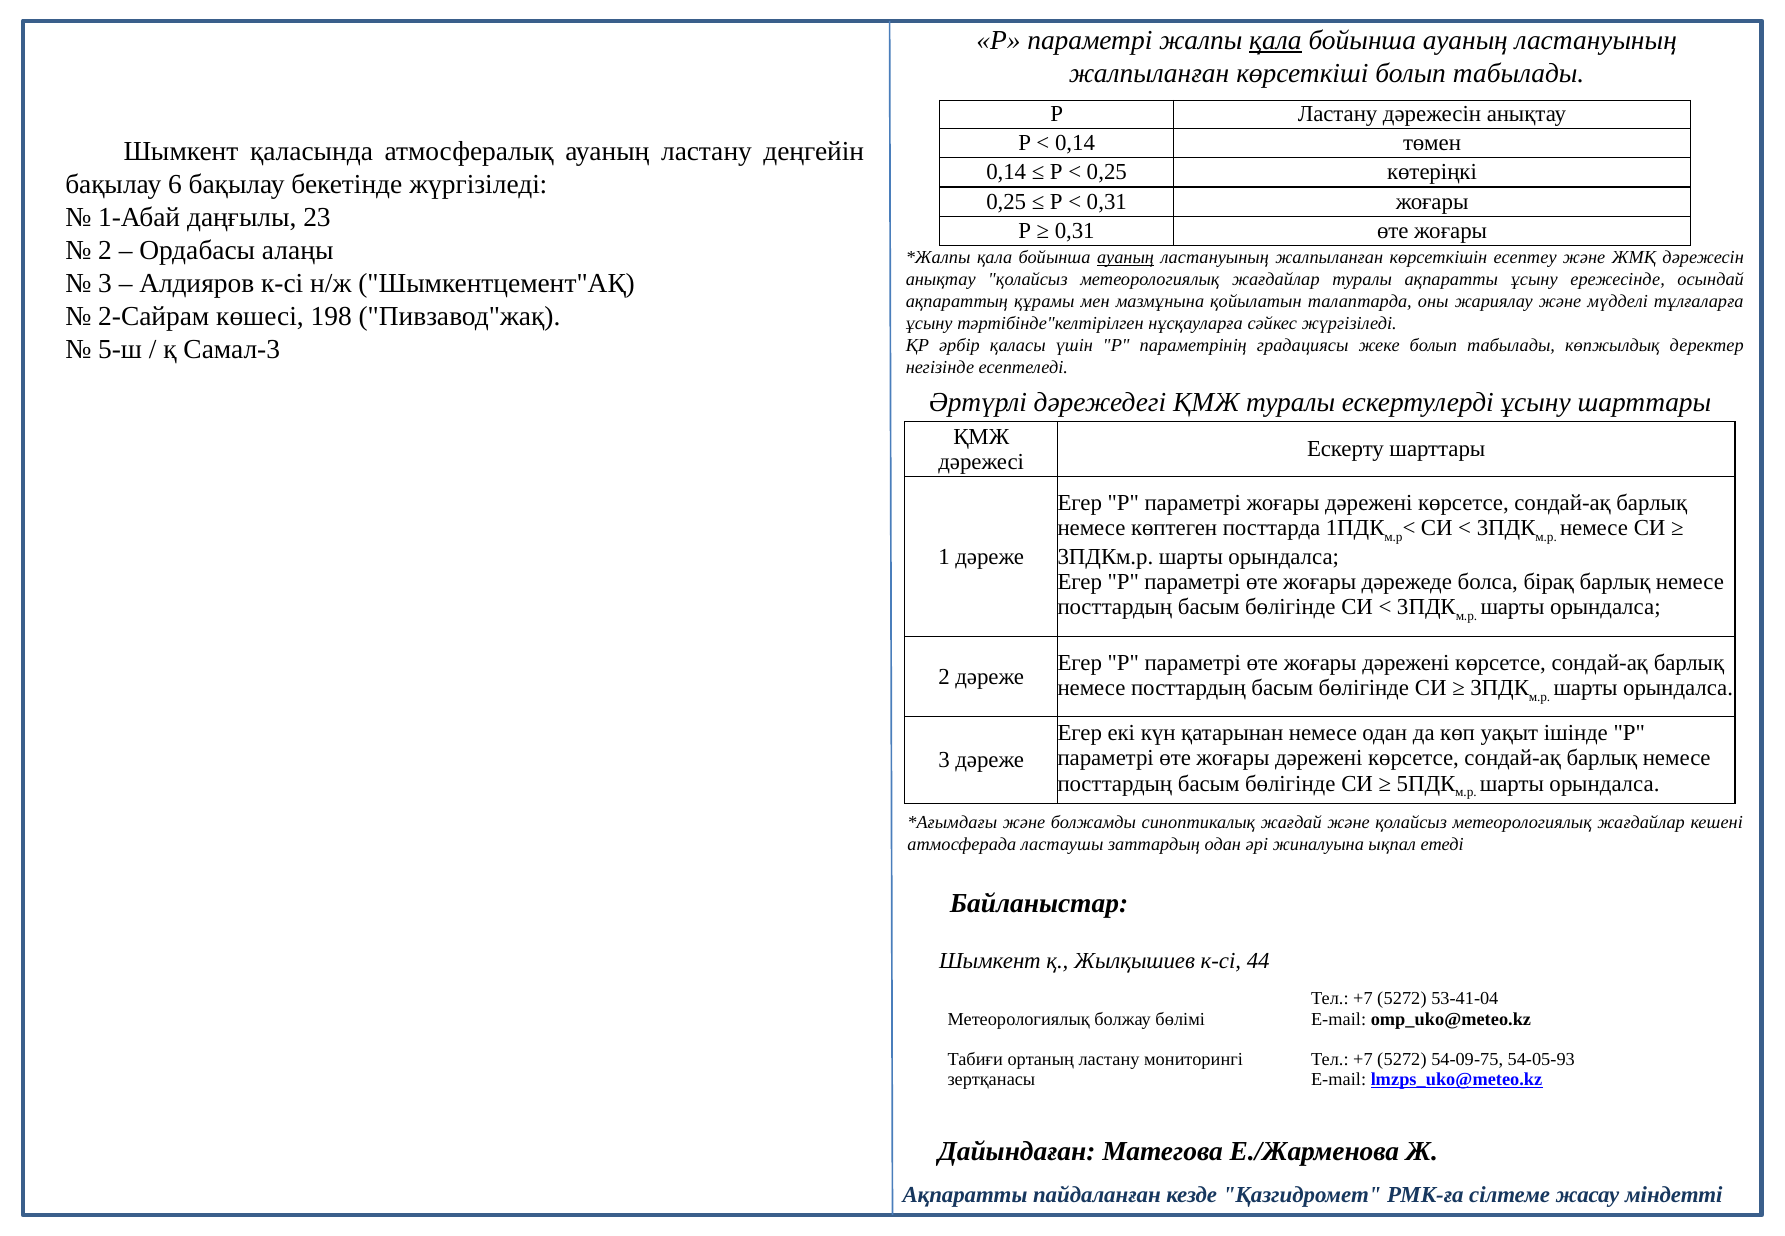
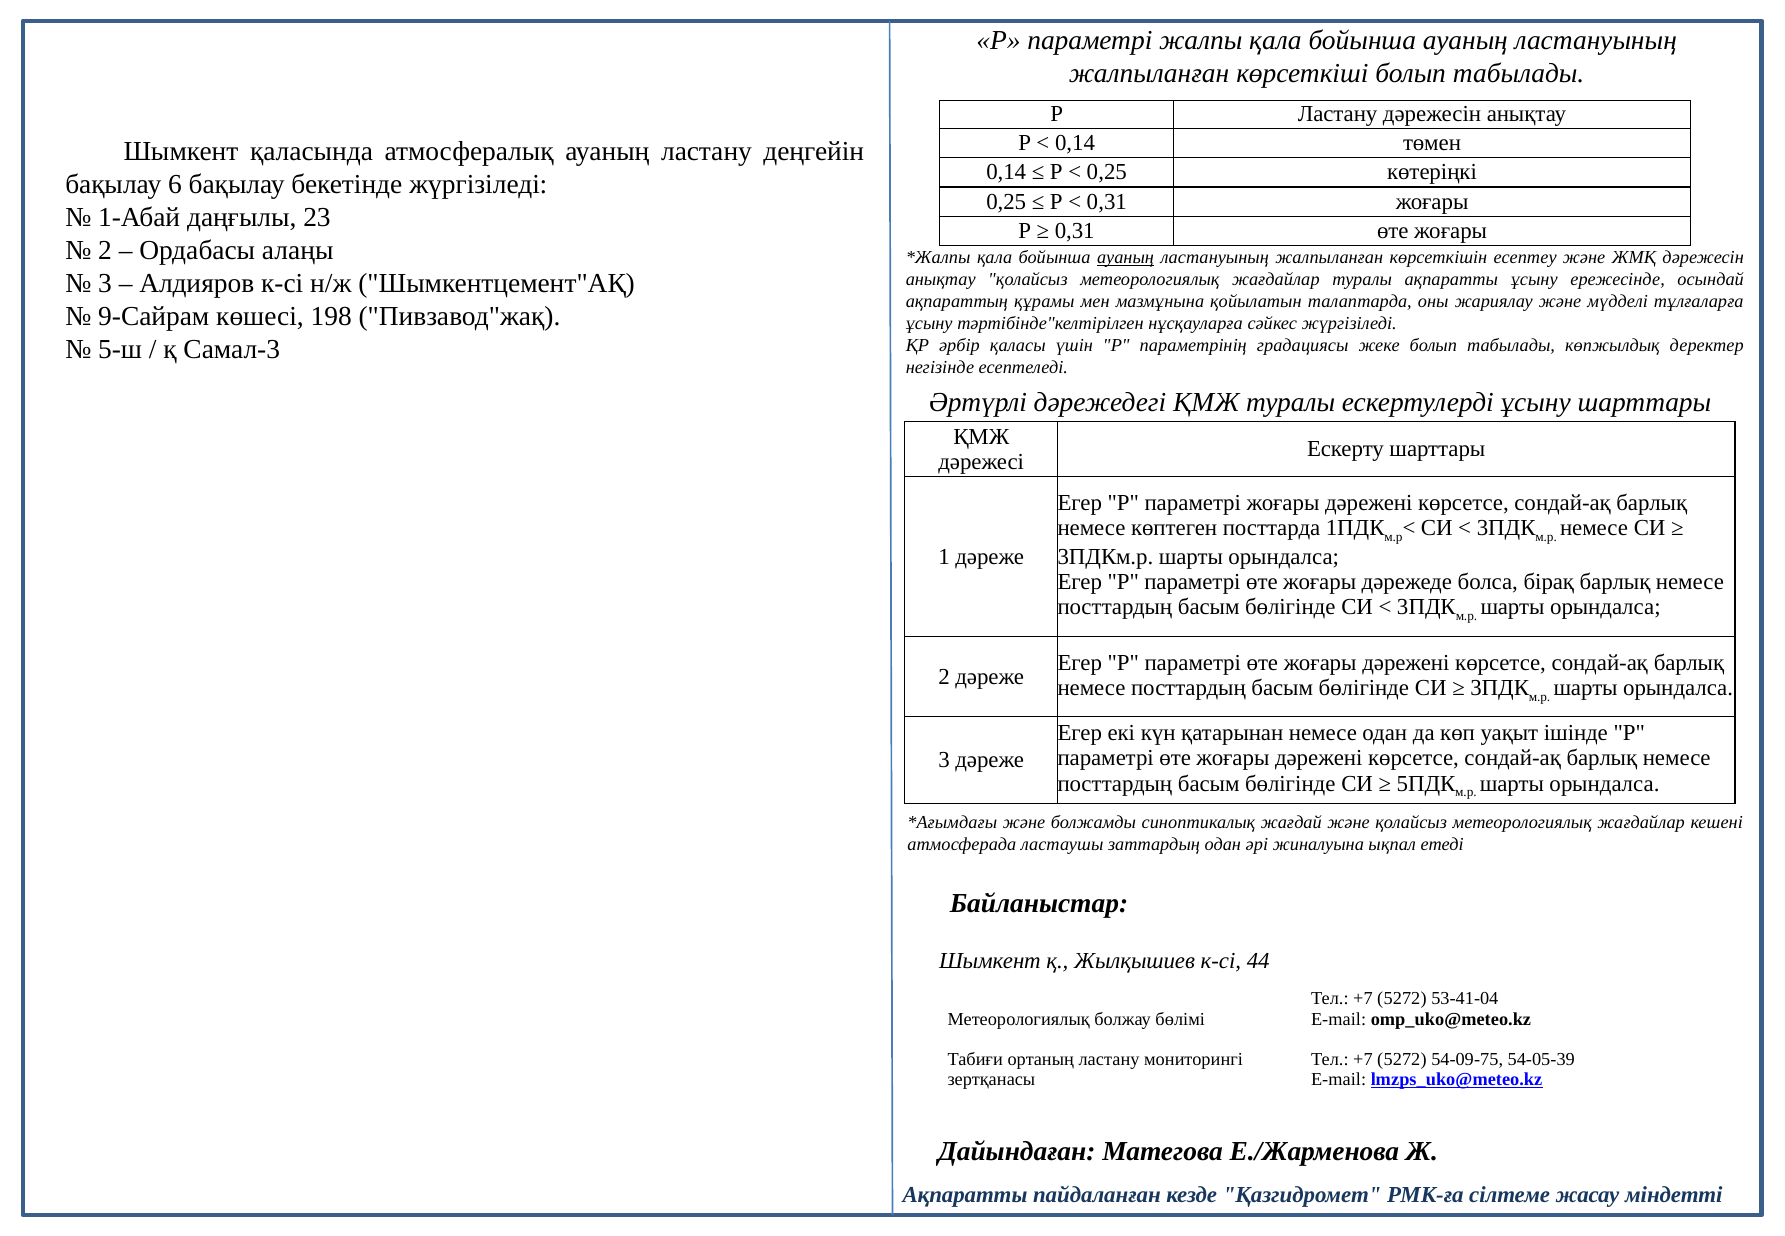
қала at (1275, 40) underline: present -> none
2-Сайрам: 2-Сайрам -> 9-Сайрам
54-05-93: 54-05-93 -> 54-05-39
